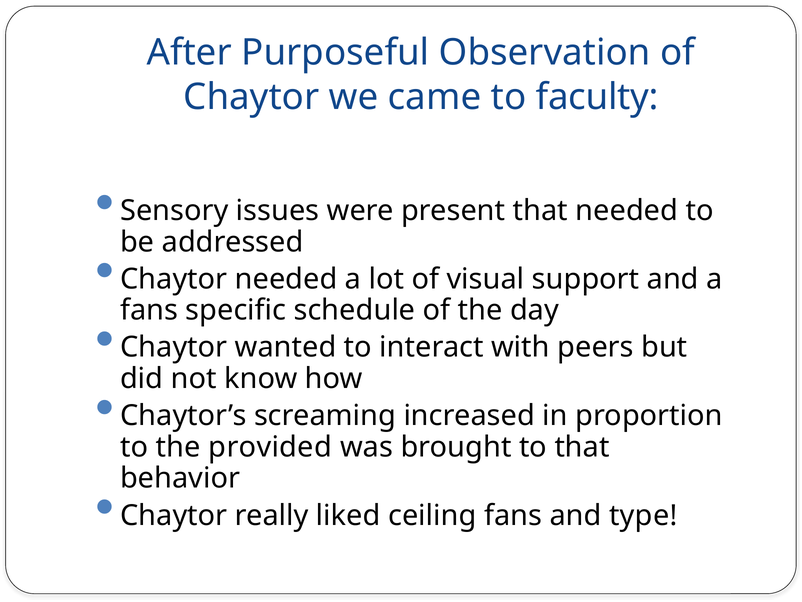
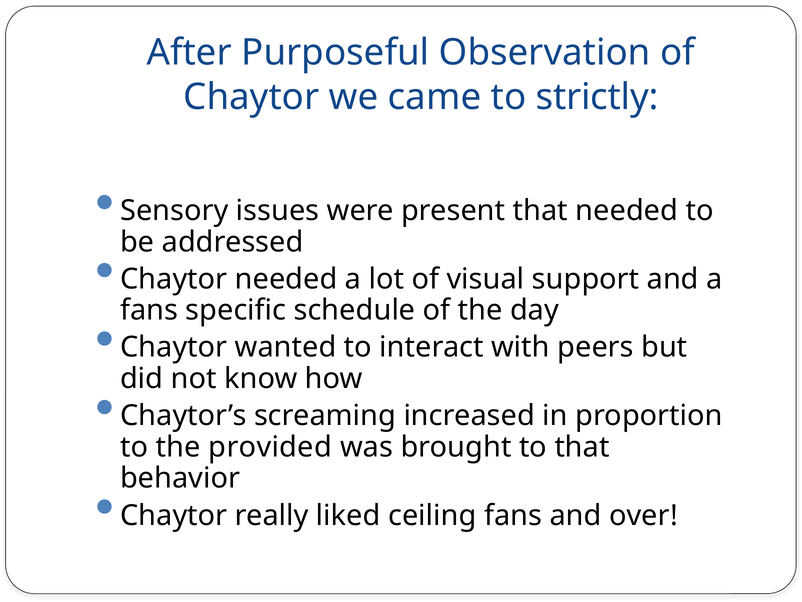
faculty: faculty -> strictly
type: type -> over
